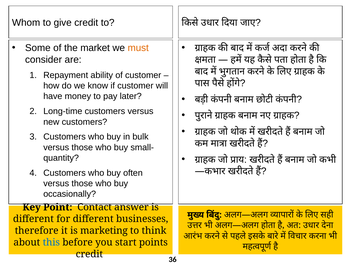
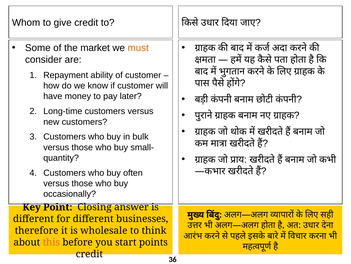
Contact: Contact -> Closing
marketing: marketing -> wholesale
this colour: blue -> orange
